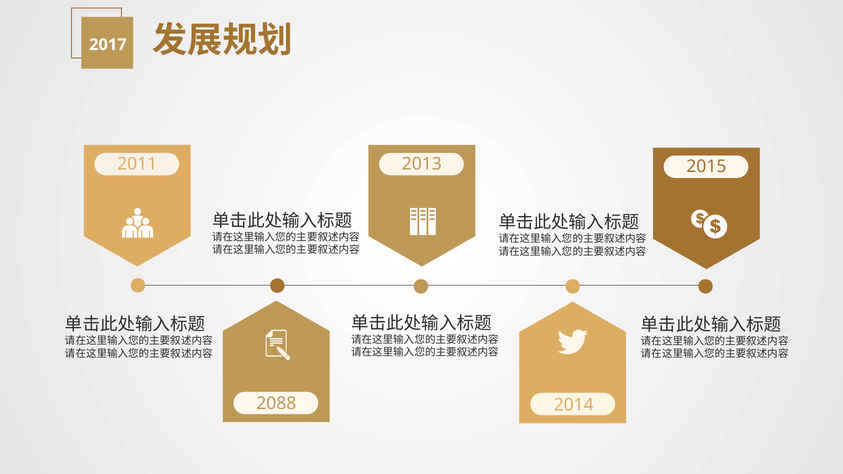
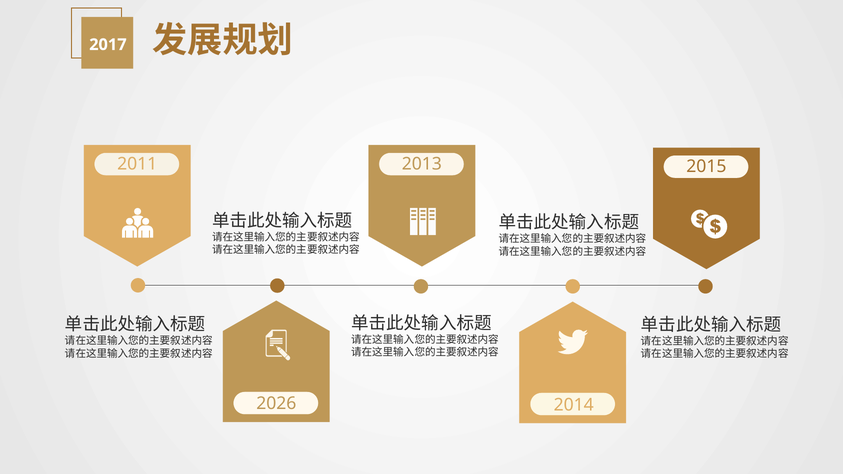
2088: 2088 -> 2026
